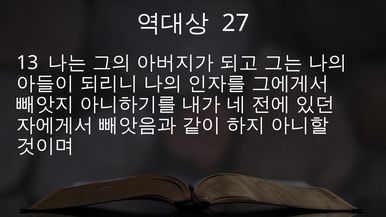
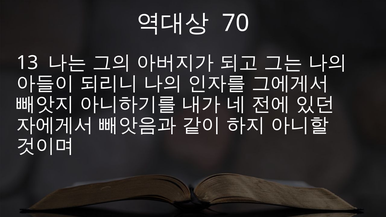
27: 27 -> 70
